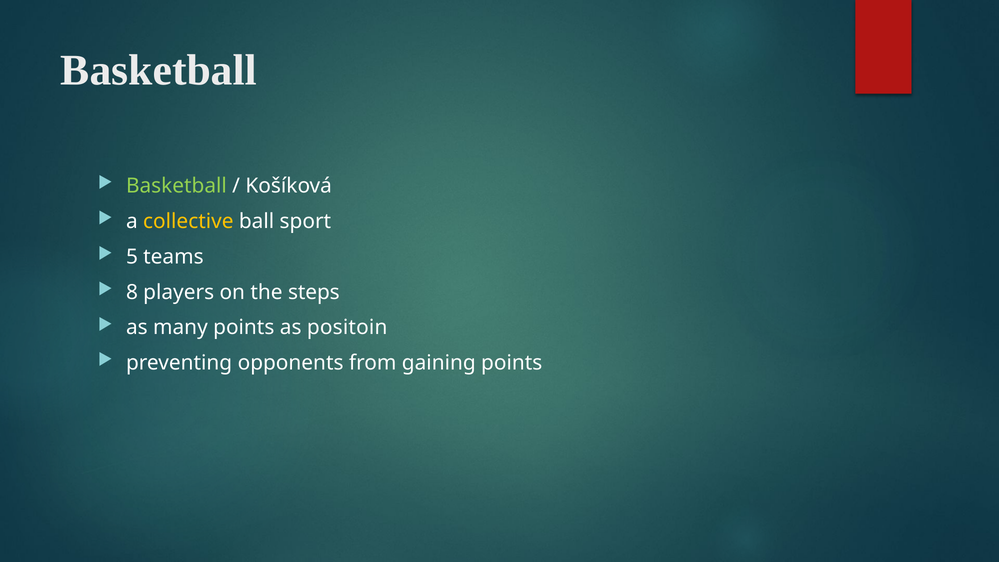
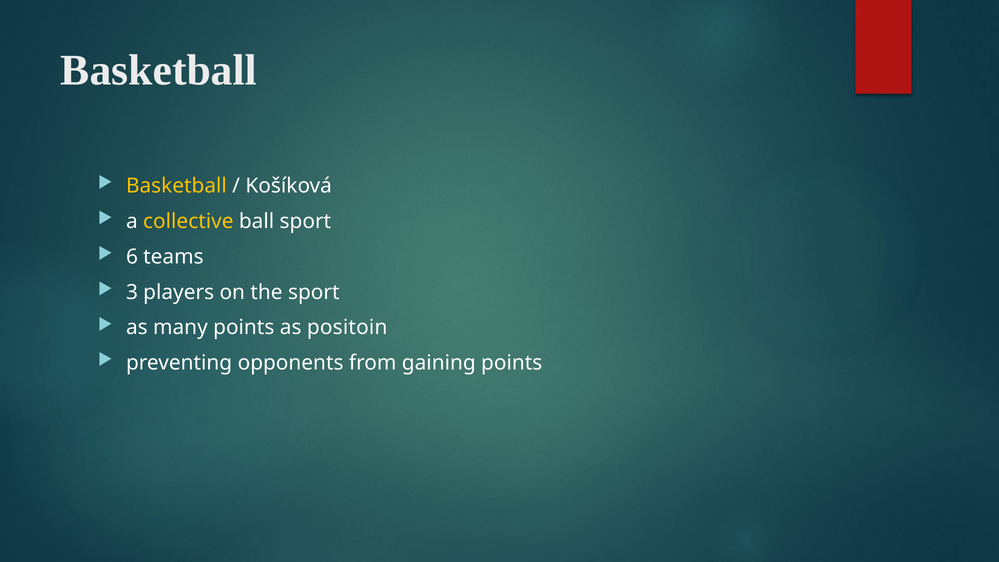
Basketball at (176, 186) colour: light green -> yellow
5: 5 -> 6
8: 8 -> 3
the steps: steps -> sport
